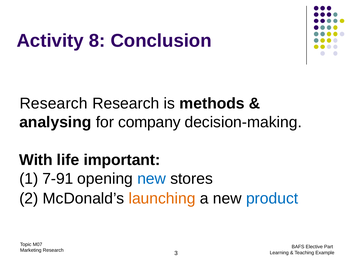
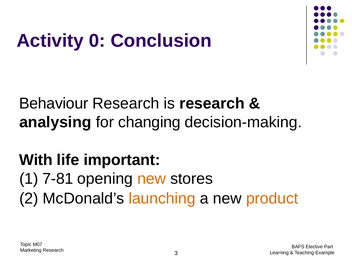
8: 8 -> 0
Research at (54, 104): Research -> Behaviour
is methods: methods -> research
company: company -> changing
7-91: 7-91 -> 7-81
new at (152, 179) colour: blue -> orange
product colour: blue -> orange
